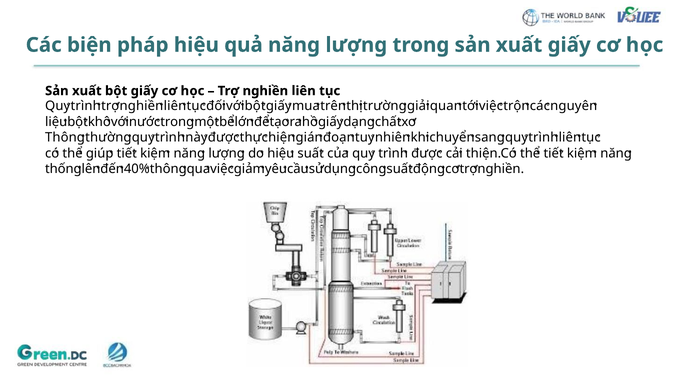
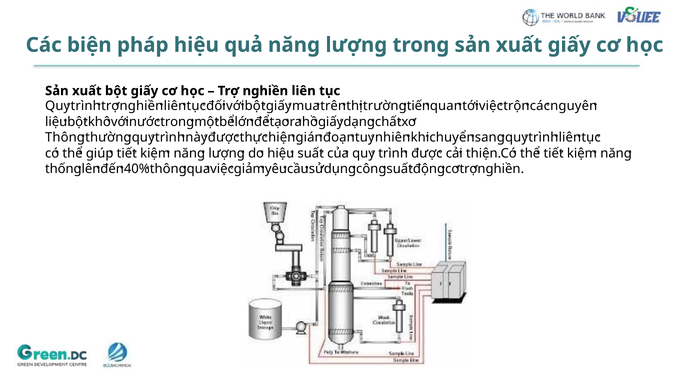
giải: giải -> tiến
